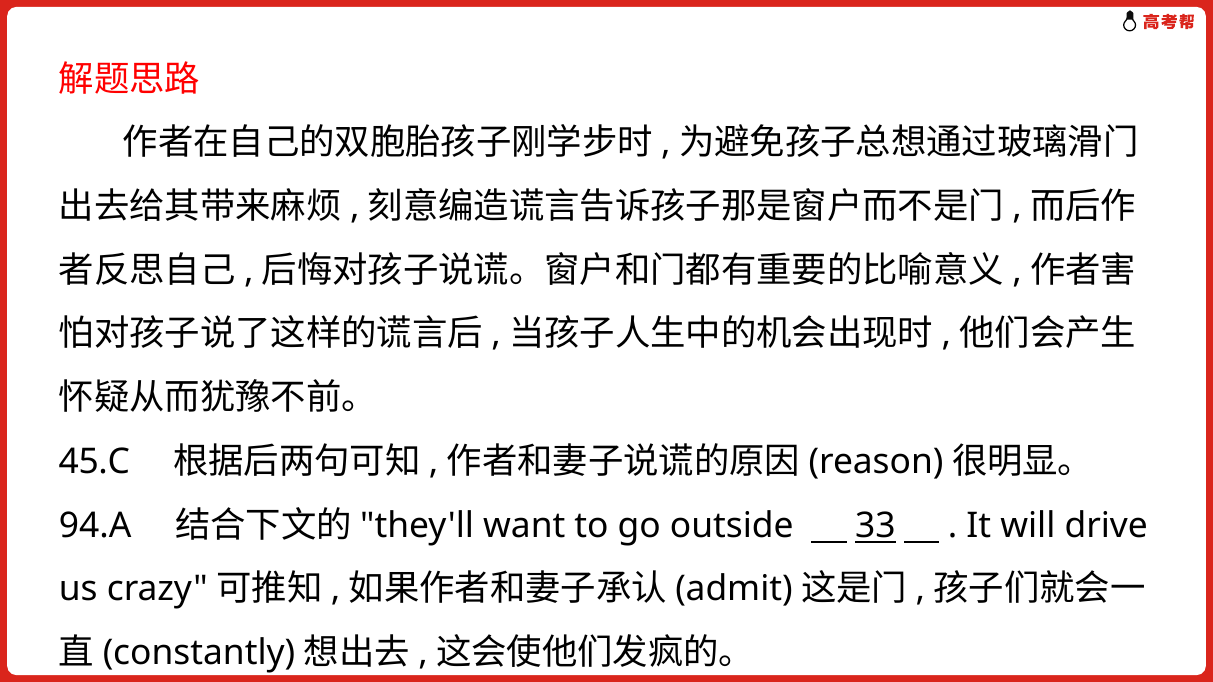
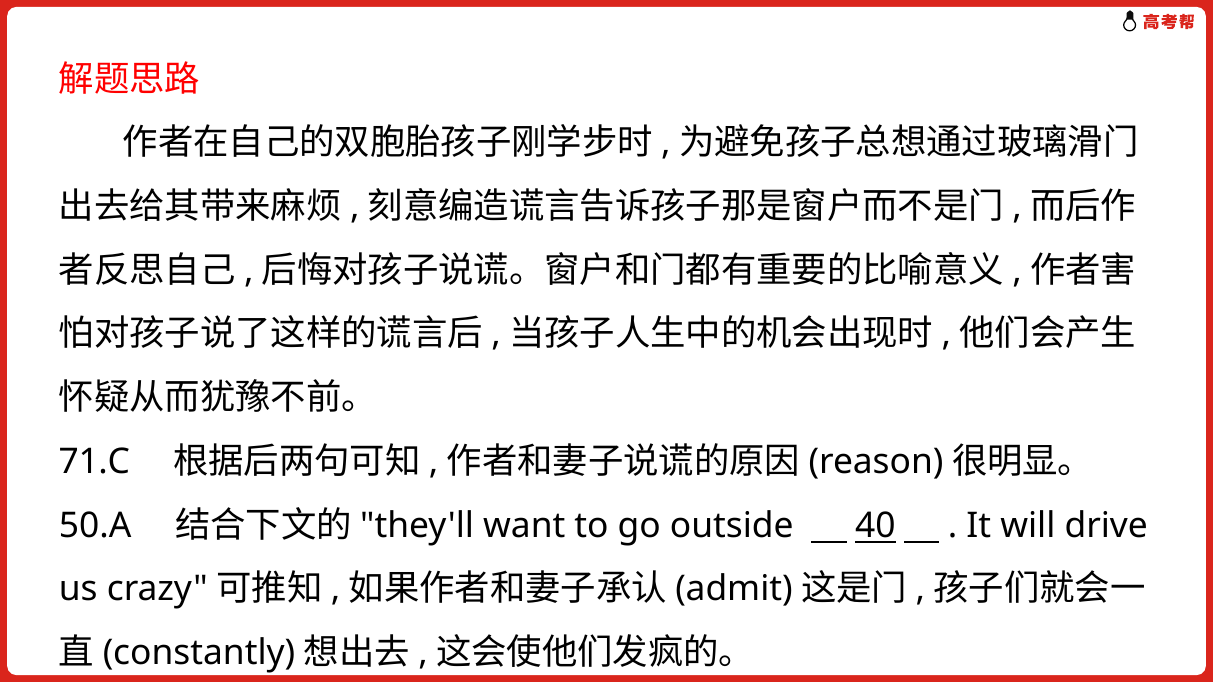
45.C: 45.C -> 71.C
94.A: 94.A -> 50.A
33: 33 -> 40
